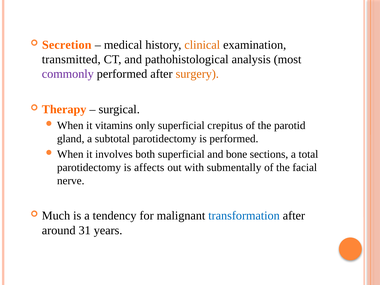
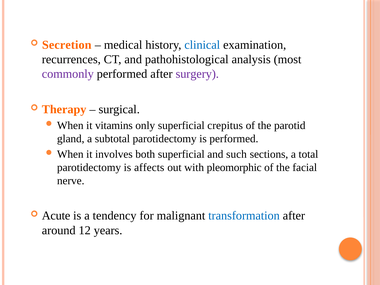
clinical colour: orange -> blue
transmitted: transmitted -> recurrences
surgery colour: orange -> purple
bone: bone -> such
submentally: submentally -> pleomorphic
Much: Much -> Acute
31: 31 -> 12
